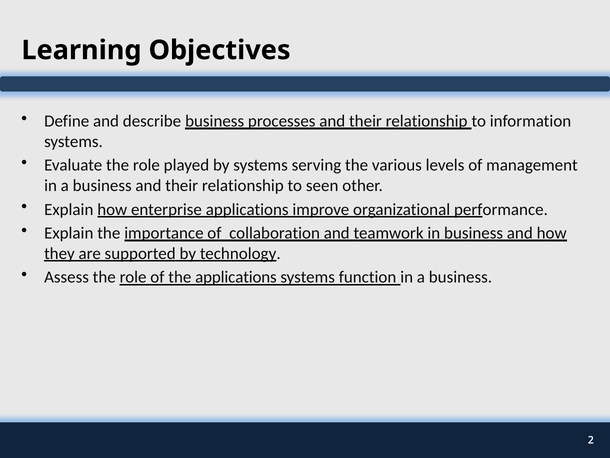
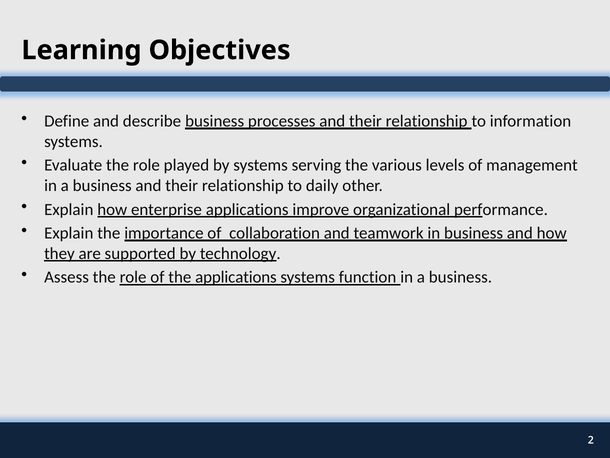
seen: seen -> daily
